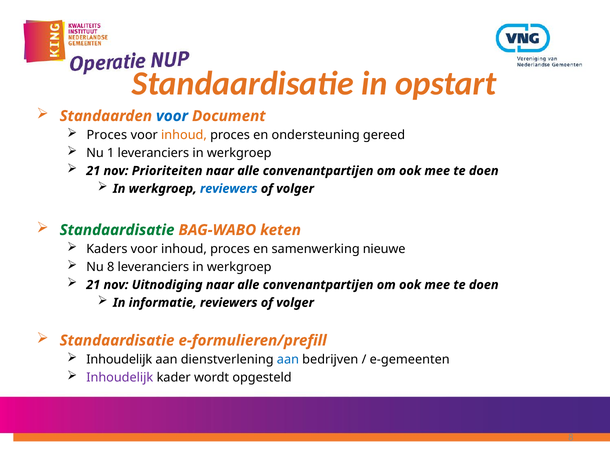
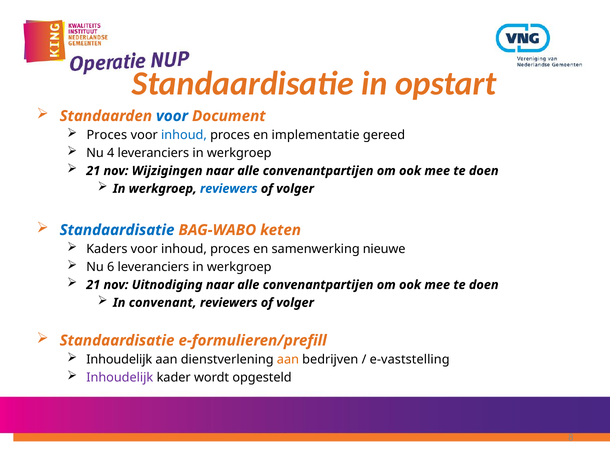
inhoud at (184, 135) colour: orange -> blue
ondersteuning: ondersteuning -> implementatie
1: 1 -> 4
Prioriteiten: Prioriteiten -> Wijzigingen
Standaardisatie at (117, 230) colour: green -> blue
Nu 8: 8 -> 6
informatie: informatie -> convenant
aan at (288, 359) colour: blue -> orange
e-gemeenten: e-gemeenten -> e-vaststelling
